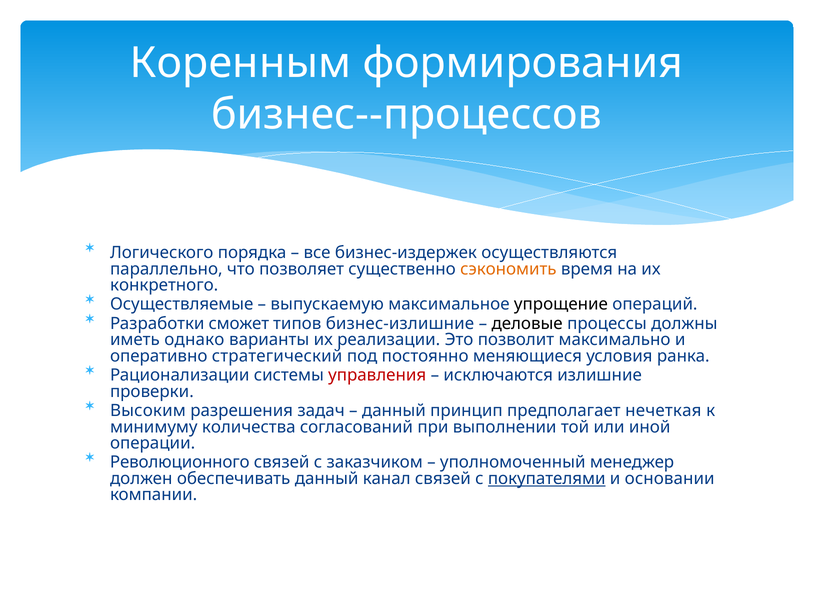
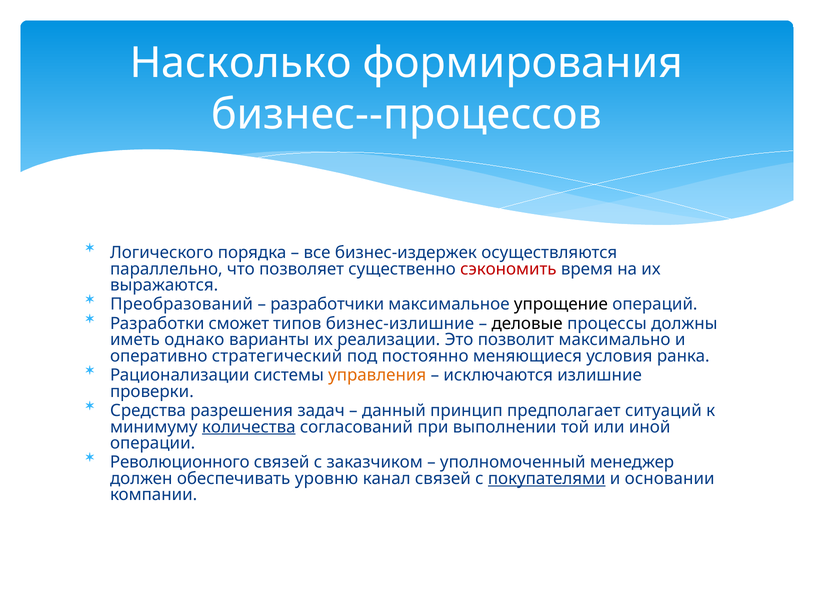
Коренным: Коренным -> Насколько
сэкономить colour: orange -> red
конкретного: конкретного -> выражаются
Осуществляемые: Осуществляемые -> Преобразований
выпускаемую: выпускаемую -> разработчики
управления colour: red -> orange
Высоким: Высоким -> Средства
нечеткая: нечеткая -> ситуаций
количества underline: none -> present
обеспечивать данный: данный -> уровню
